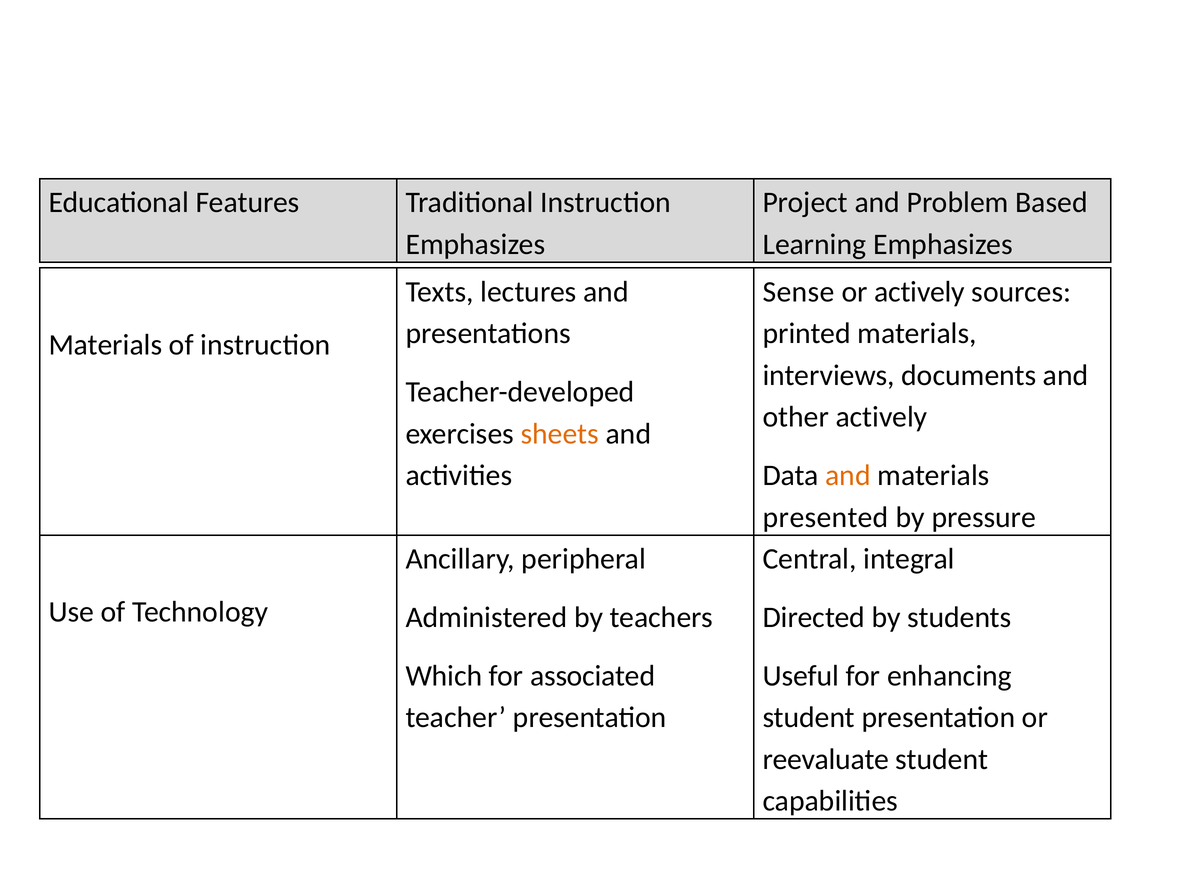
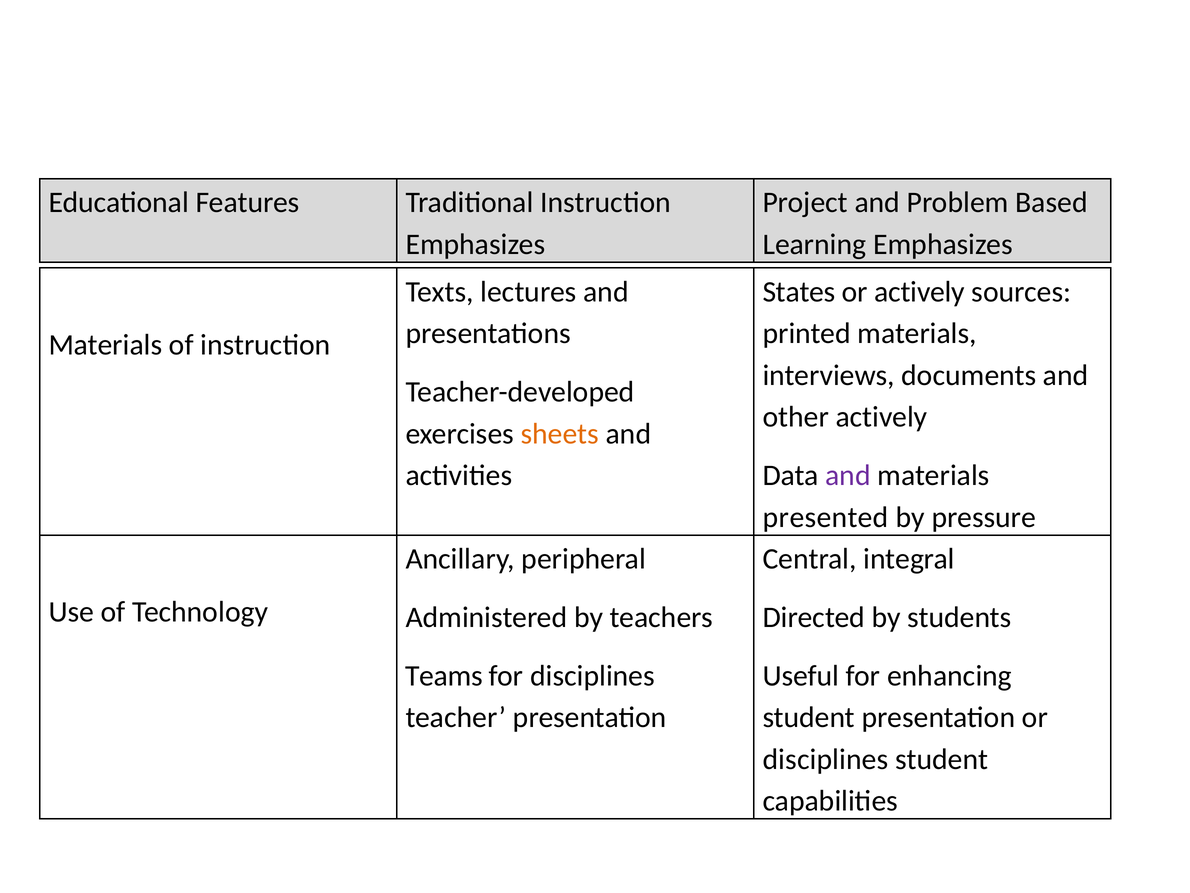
Sense: Sense -> States
and at (848, 475) colour: orange -> purple
Which: Which -> Teams
for associated: associated -> disciplines
reevaluate at (826, 759): reevaluate -> disciplines
